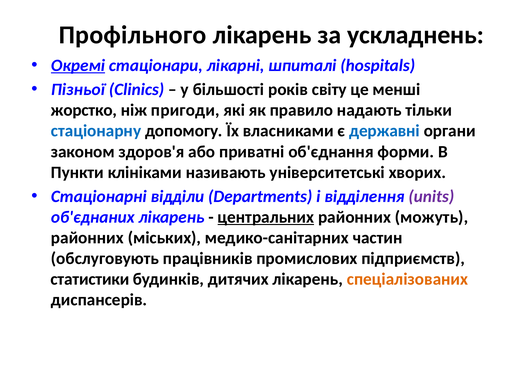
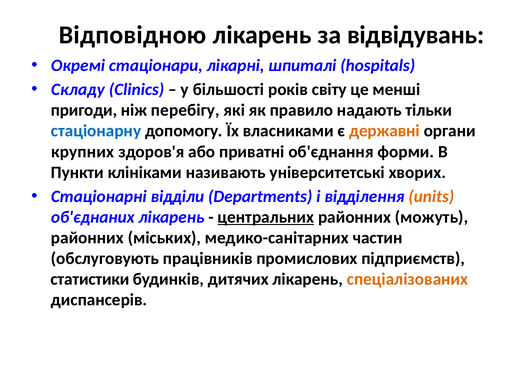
Профільного: Профільного -> Відповідною
ускладнень: ускладнень -> відвідувань
Окремі underline: present -> none
Пізньої: Пізньої -> Складу
жорстко: жорстко -> пригоди
пригоди: пригоди -> перебігу
державні colour: blue -> orange
законом: законом -> крупних
units colour: purple -> orange
